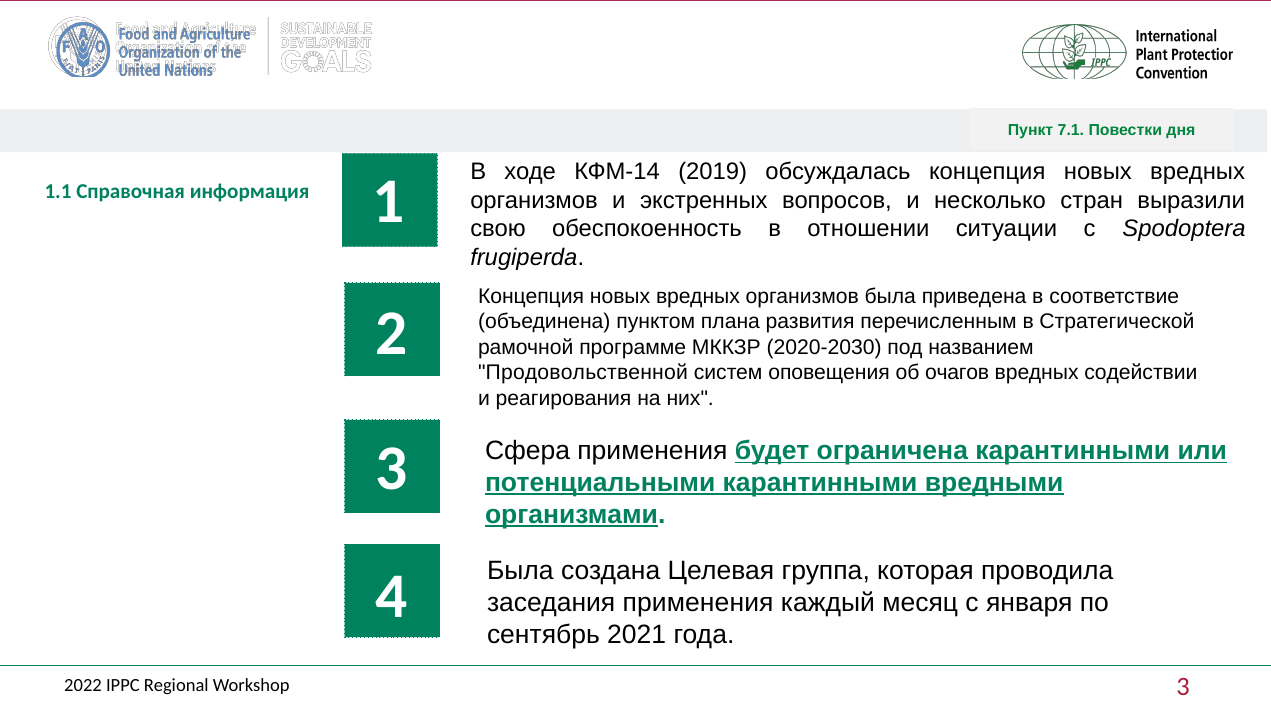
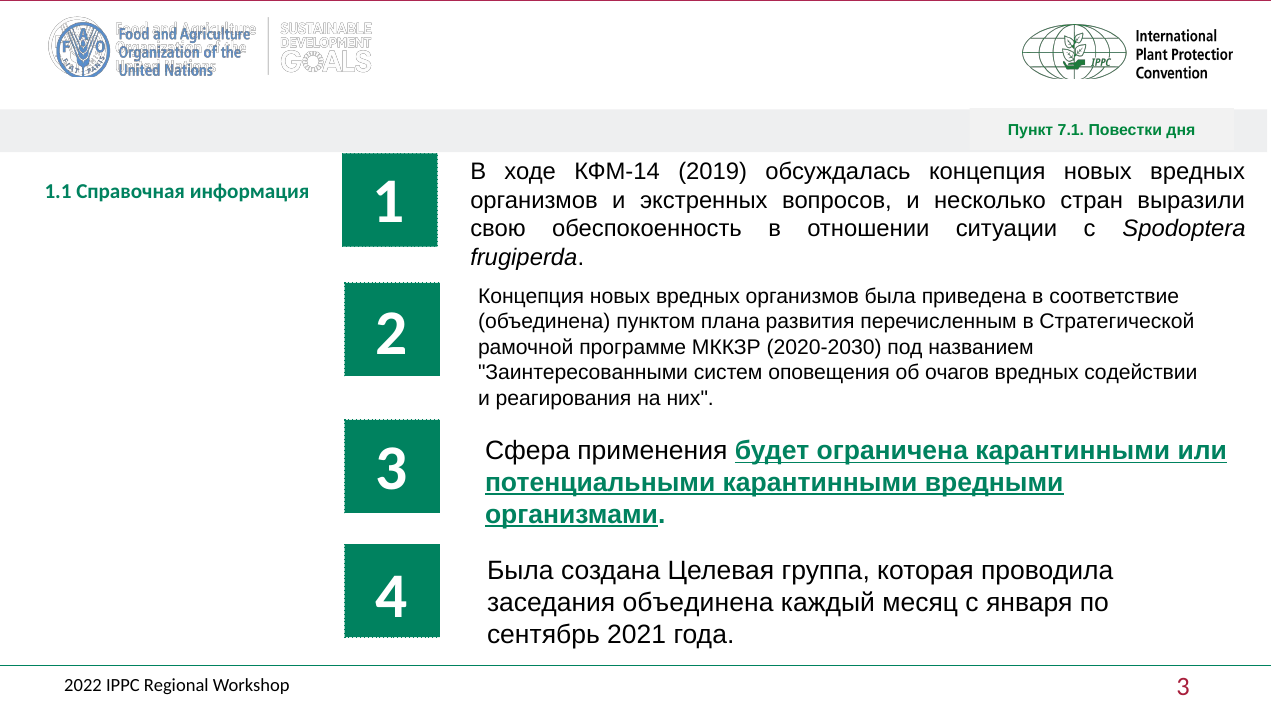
Продовольственной: Продовольственной -> Заинтересованными
заседания применения: применения -> объединена
